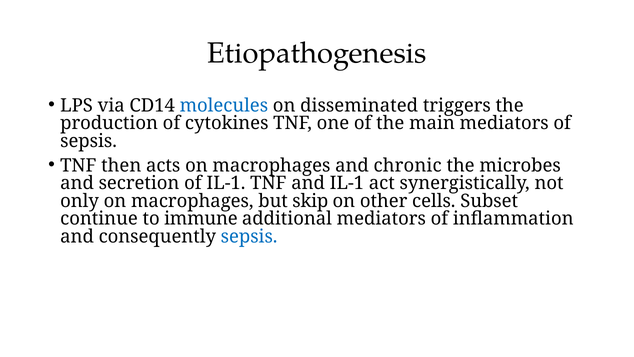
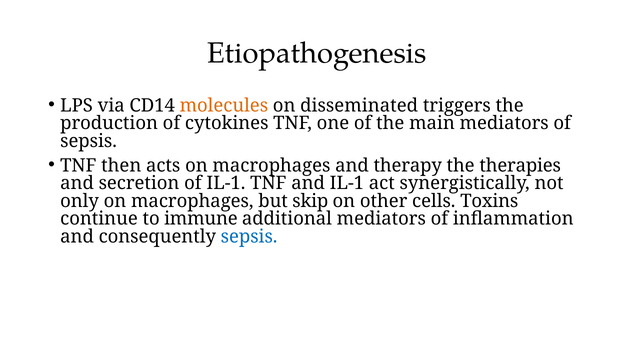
molecules colour: blue -> orange
chronic: chronic -> therapy
microbes: microbes -> therapies
Subset: Subset -> Toxins
